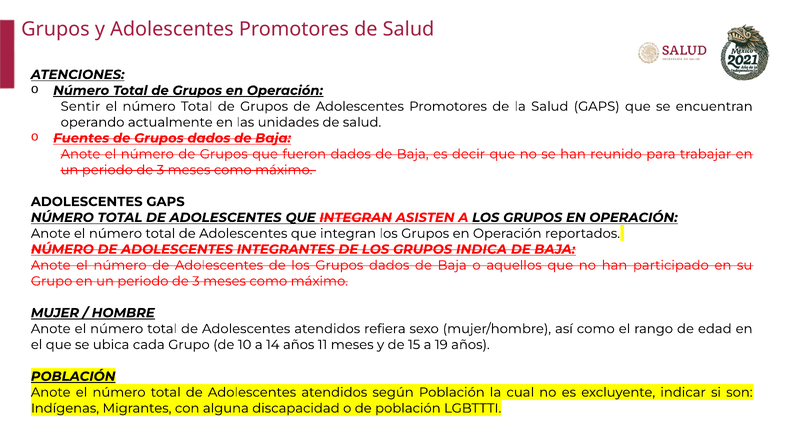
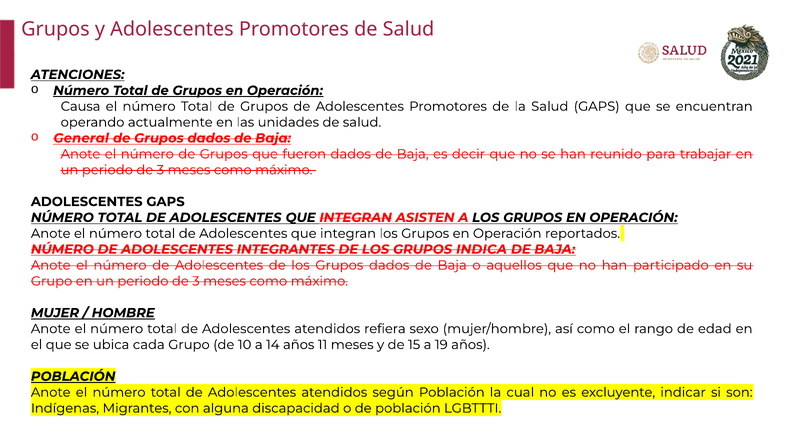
Sentir: Sentir -> Causa
Fuentes: Fuentes -> General
